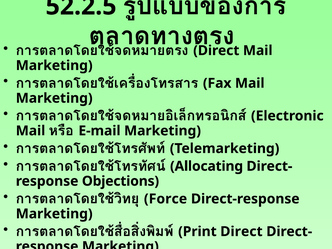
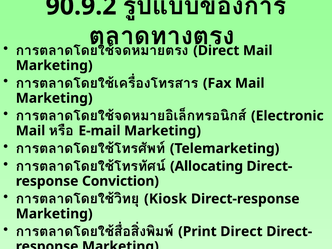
52.2.5: 52.2.5 -> 90.9.2
Objections: Objections -> Conviction
Force at (166, 199): Force -> Kiosk
